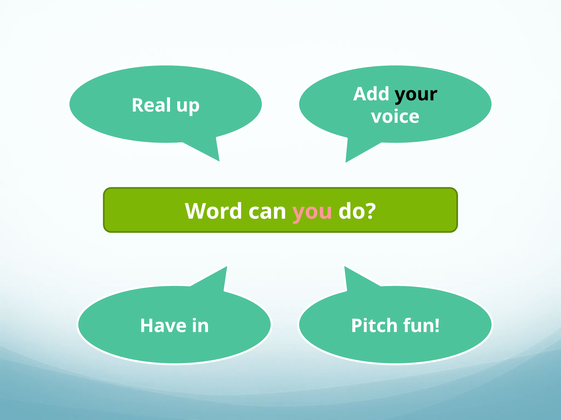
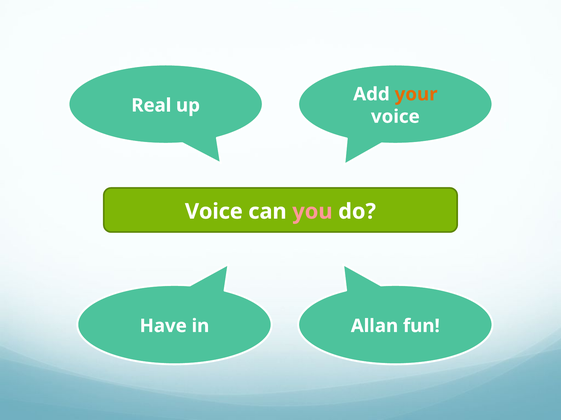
your colour: black -> orange
Word at (214, 212): Word -> Voice
Pitch: Pitch -> Allan
